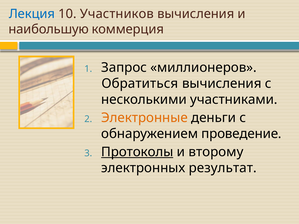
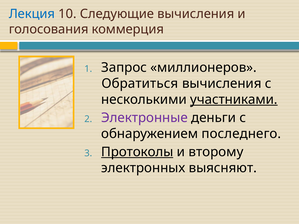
Участников: Участников -> Следующие
наибольшую: наибольшую -> голосования
участниками underline: none -> present
Электронные colour: orange -> purple
проведение: проведение -> последнего
результат: результат -> выясняют
